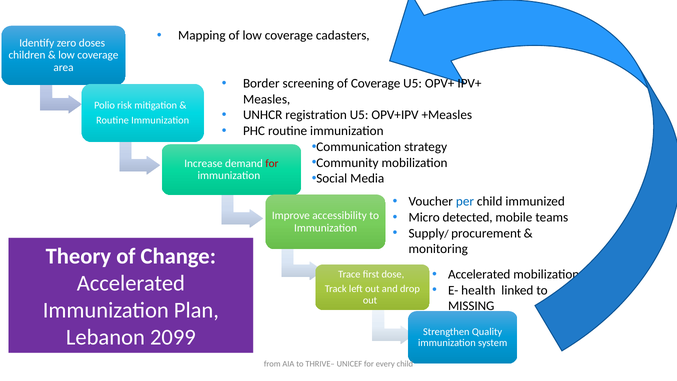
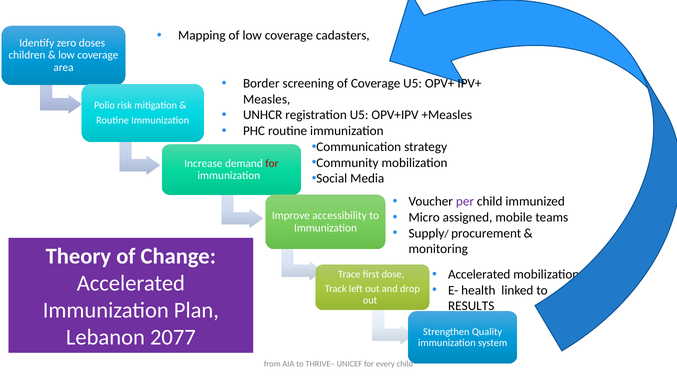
per colour: blue -> purple
detected: detected -> assigned
MISSING: MISSING -> RESULTS
2099: 2099 -> 2077
